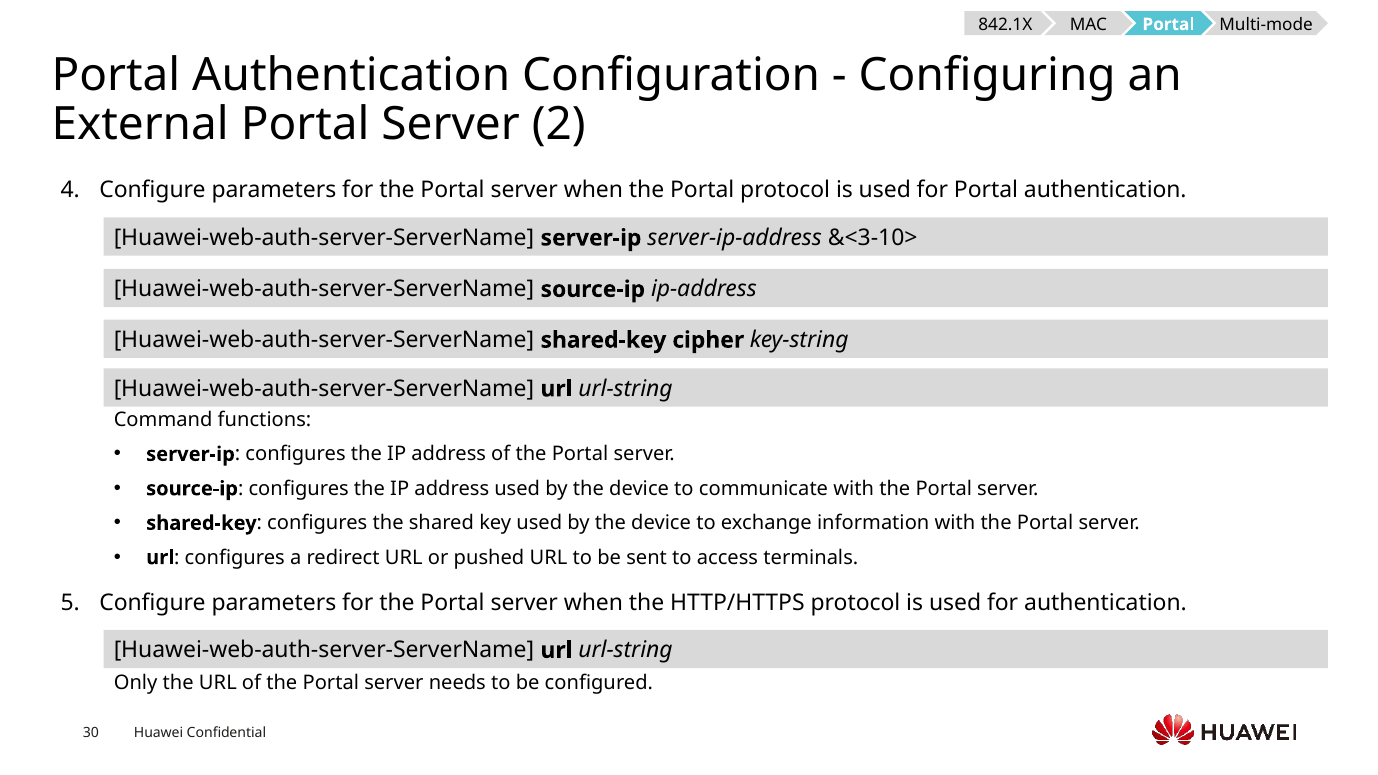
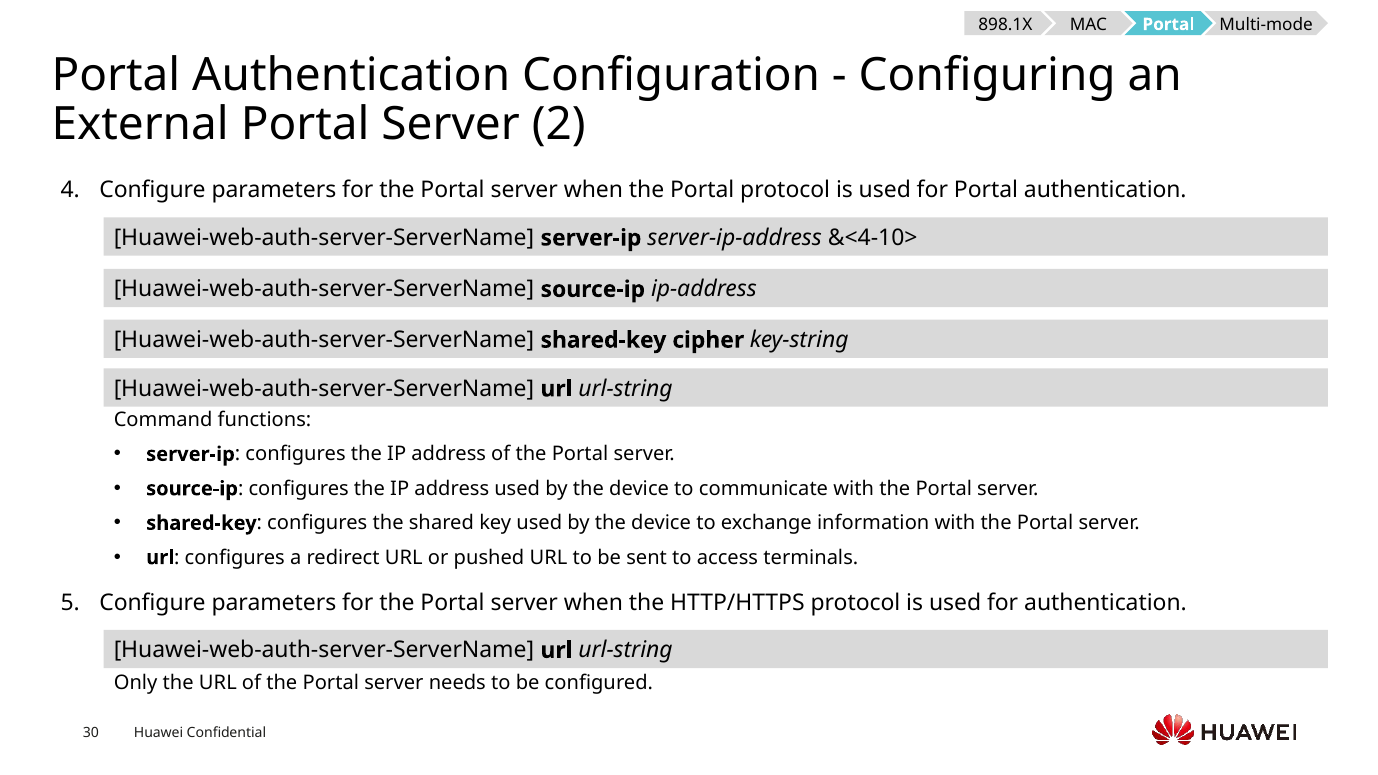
842.1X: 842.1X -> 898.1X
&<3-10>: &<3-10> -> &<4-10>
